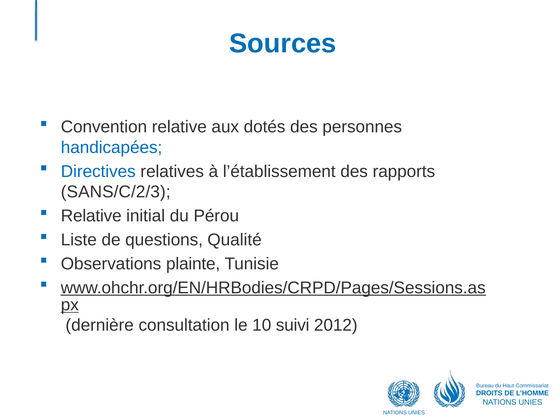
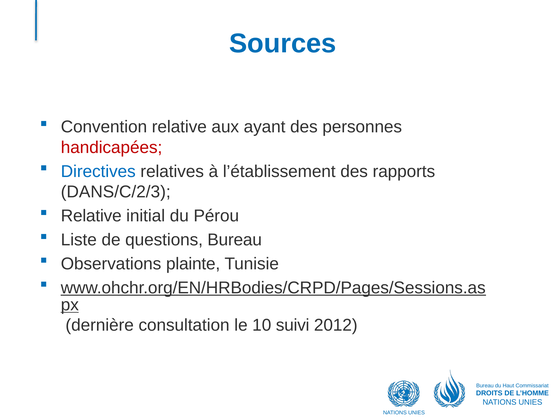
dotés: dotés -> ayant
handicapées colour: blue -> red
SANS/C/2/3: SANS/C/2/3 -> DANS/C/2/3
questions Qualité: Qualité -> Bureau
